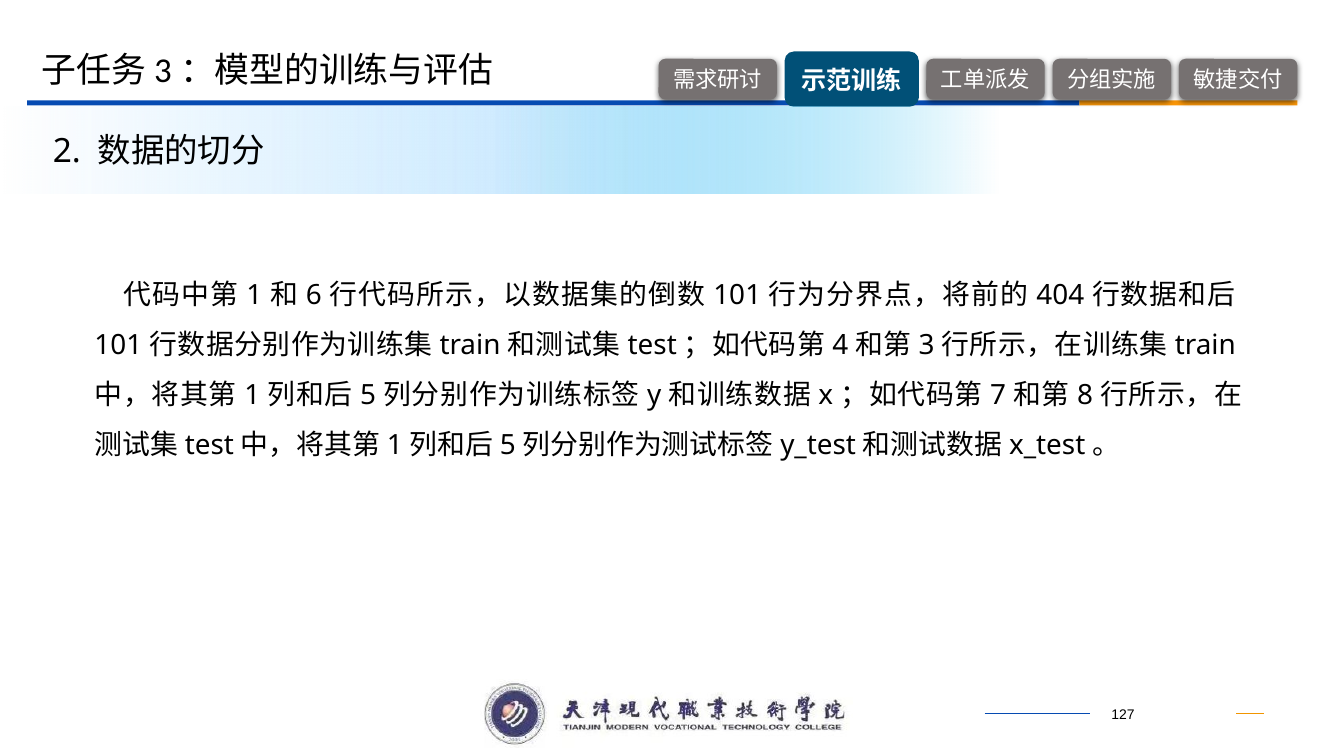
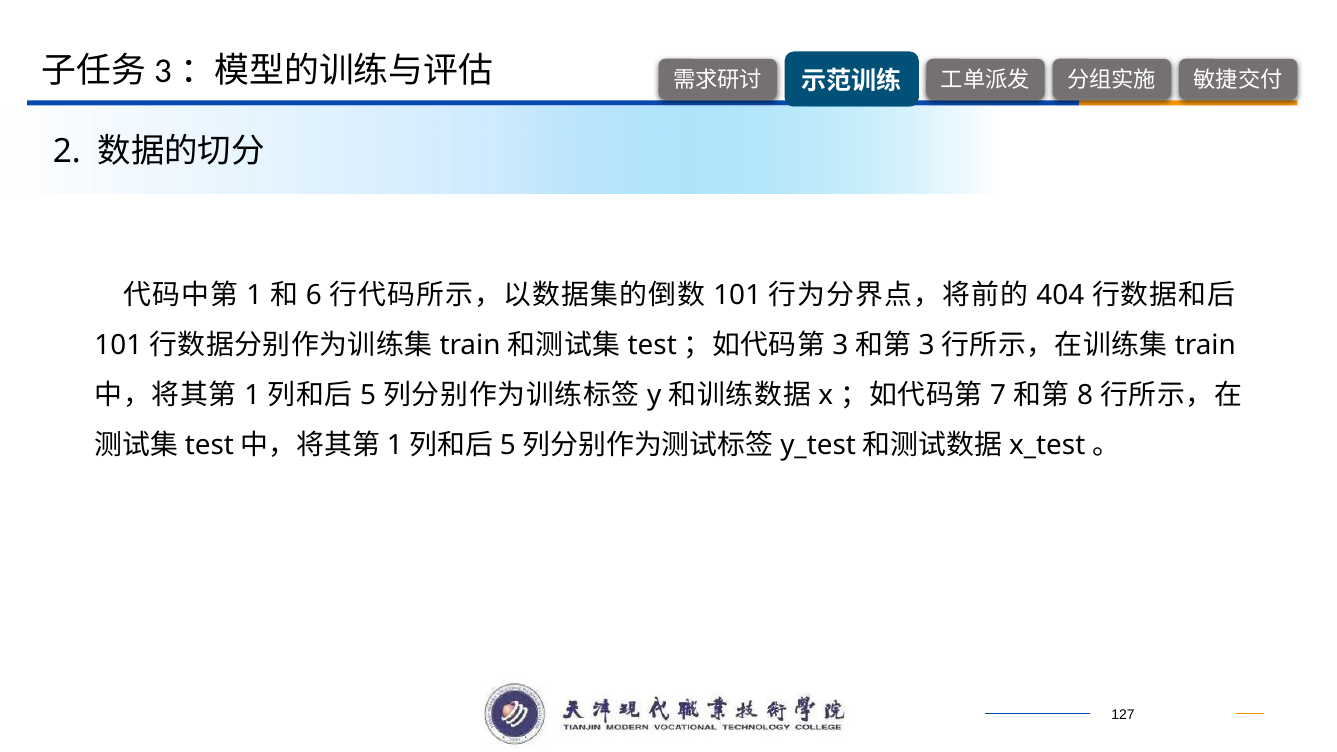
4 at (840, 345): 4 -> 3
